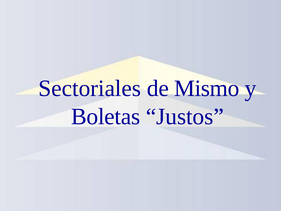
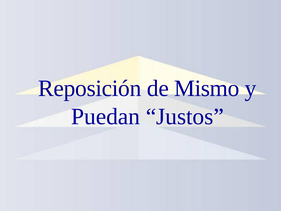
Sectoriales: Sectoriales -> Reposición
Boletas: Boletas -> Puedan
